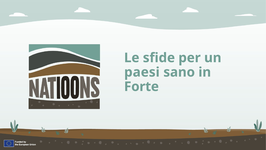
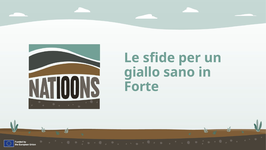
paesi: paesi -> giallo
